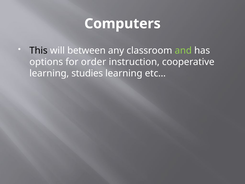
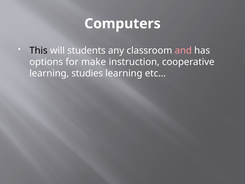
between: between -> students
and colour: light green -> pink
order: order -> make
